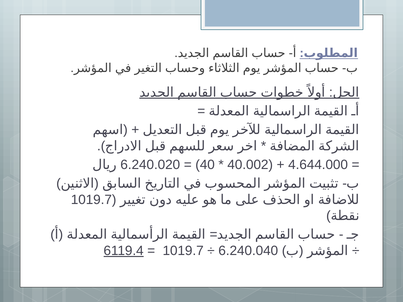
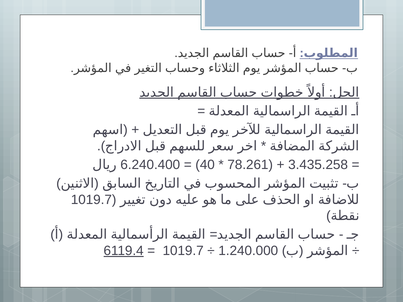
6.240.020: 6.240.020 -> 6.240.400
40.002: 40.002 -> 78.261
4.644.000: 4.644.000 -> 3.435.258
6.240.040: 6.240.040 -> 1.240.000
